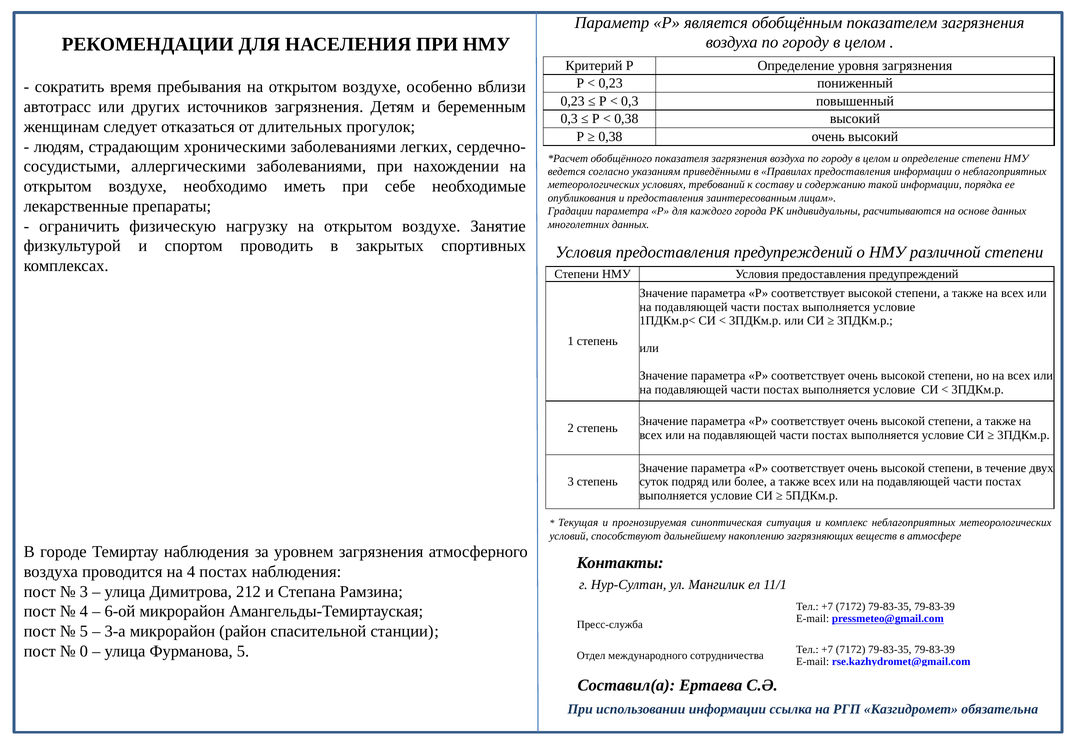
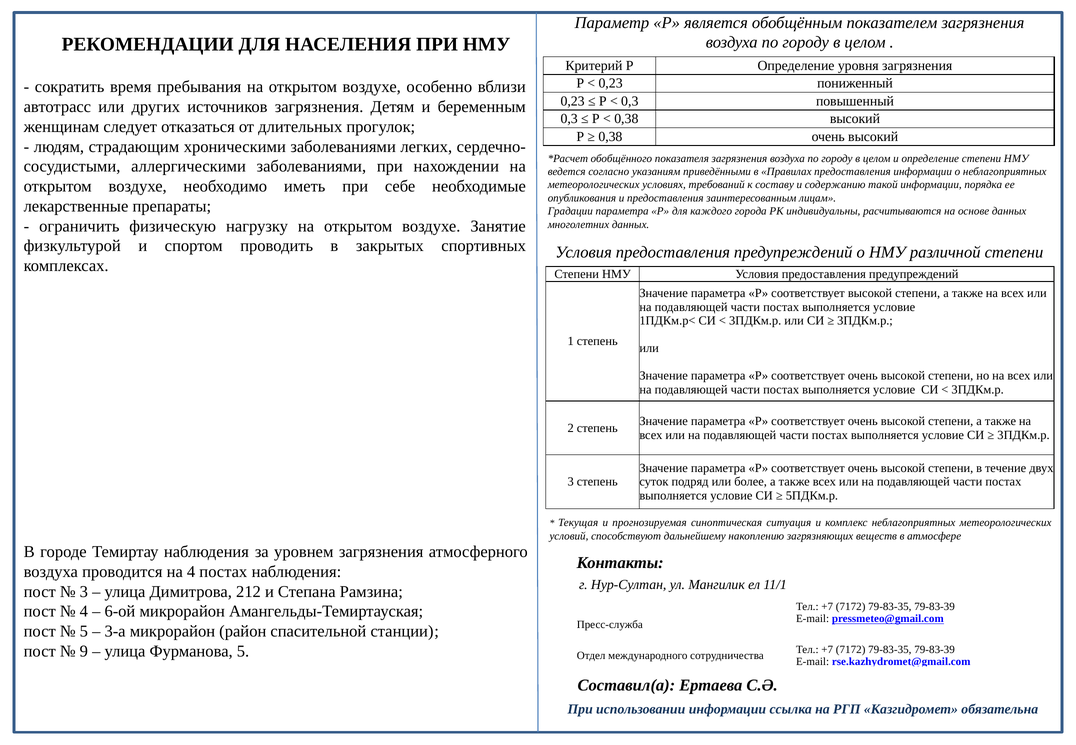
0: 0 -> 9
